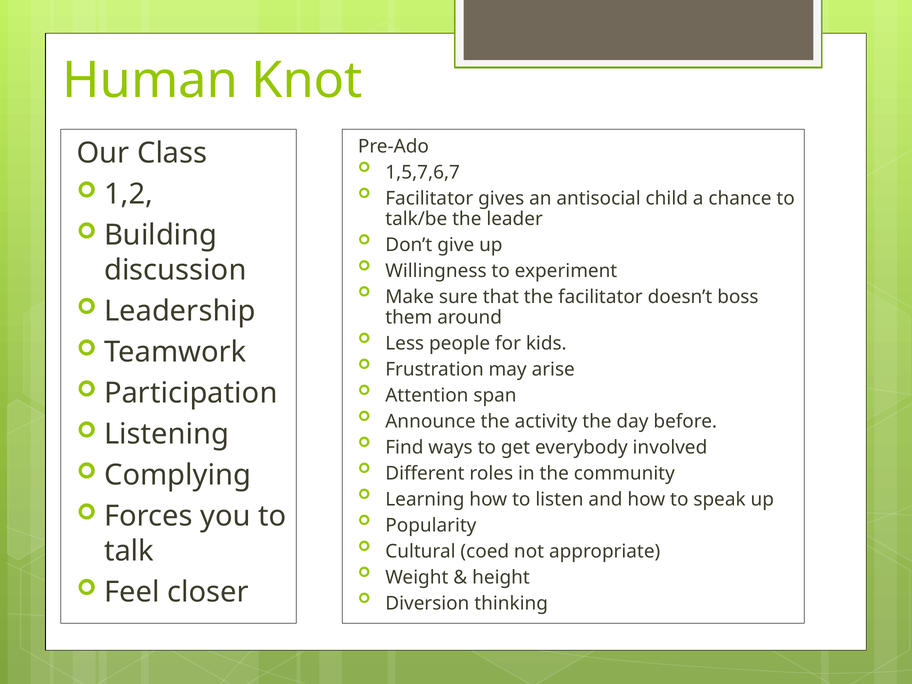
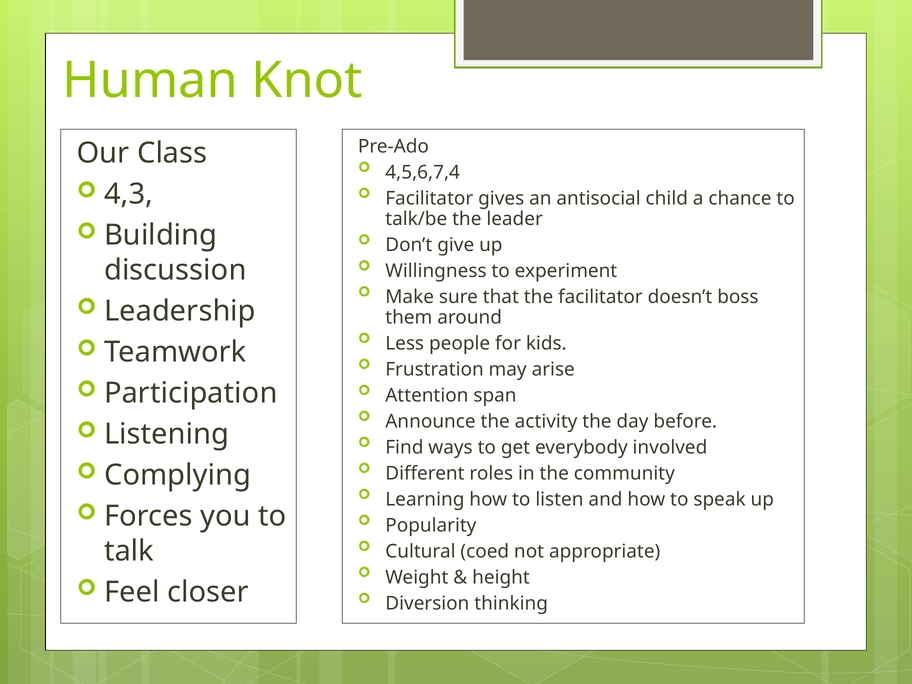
1,5,7,6,7: 1,5,7,6,7 -> 4,5,6,7,4
1,2: 1,2 -> 4,3
